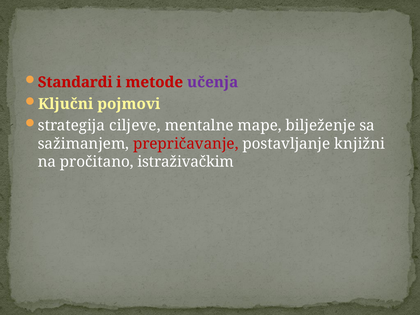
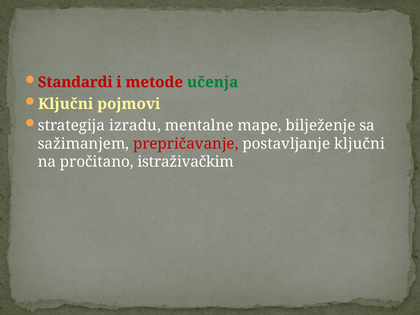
učenja colour: purple -> green
ciljeve: ciljeve -> izradu
postavljanje knjižni: knjižni -> ključni
